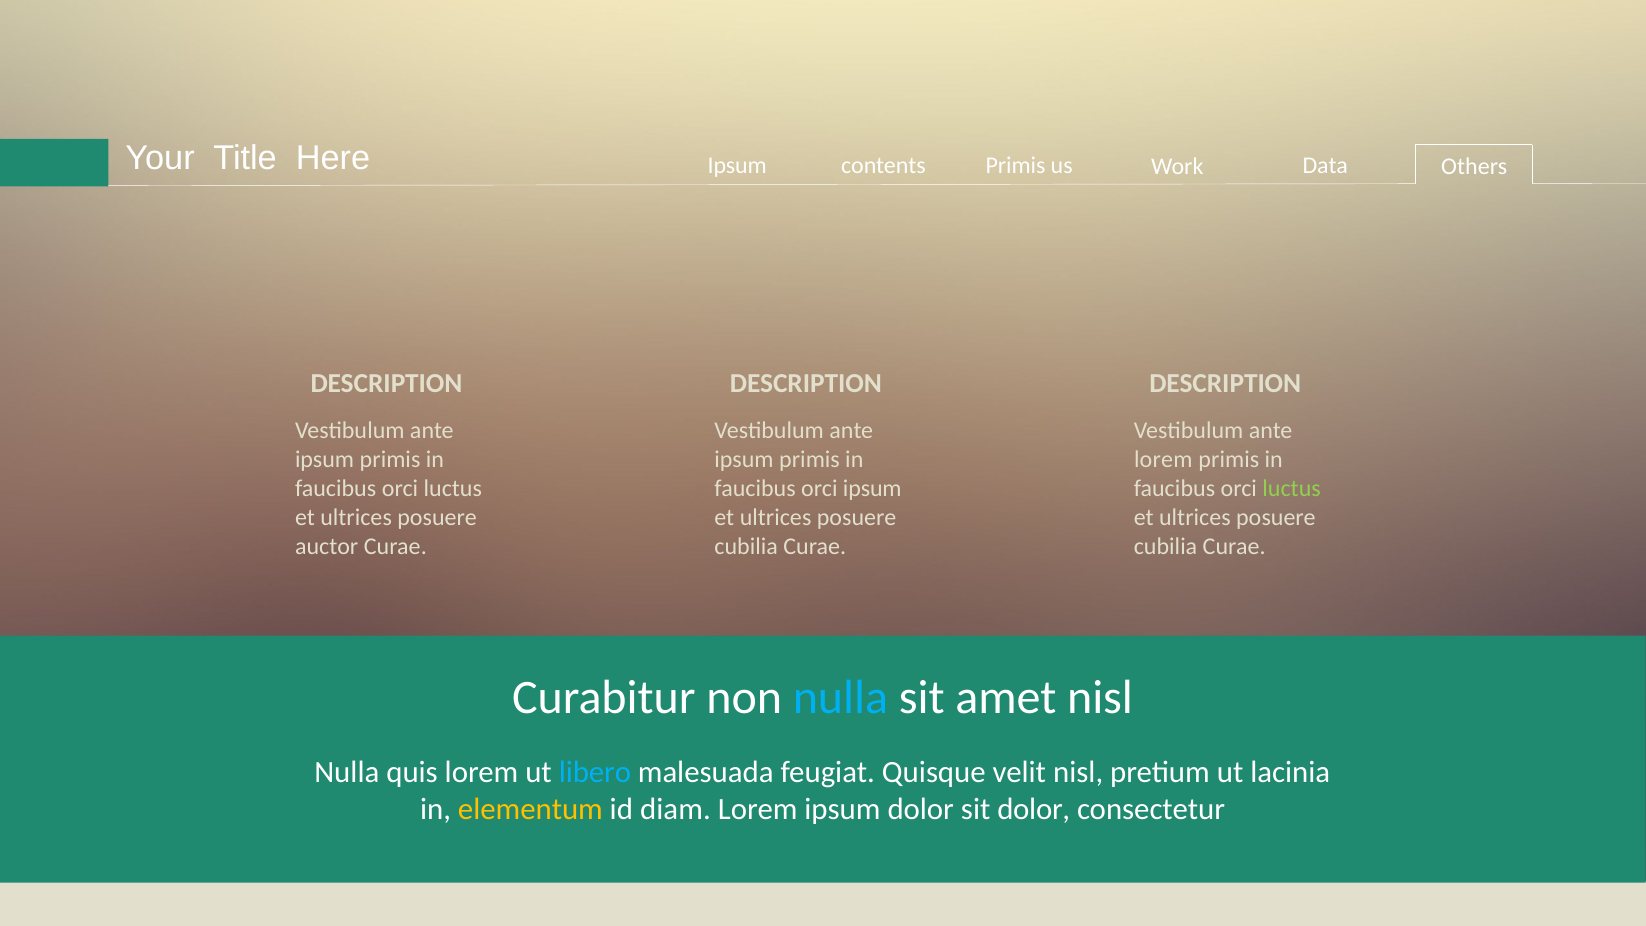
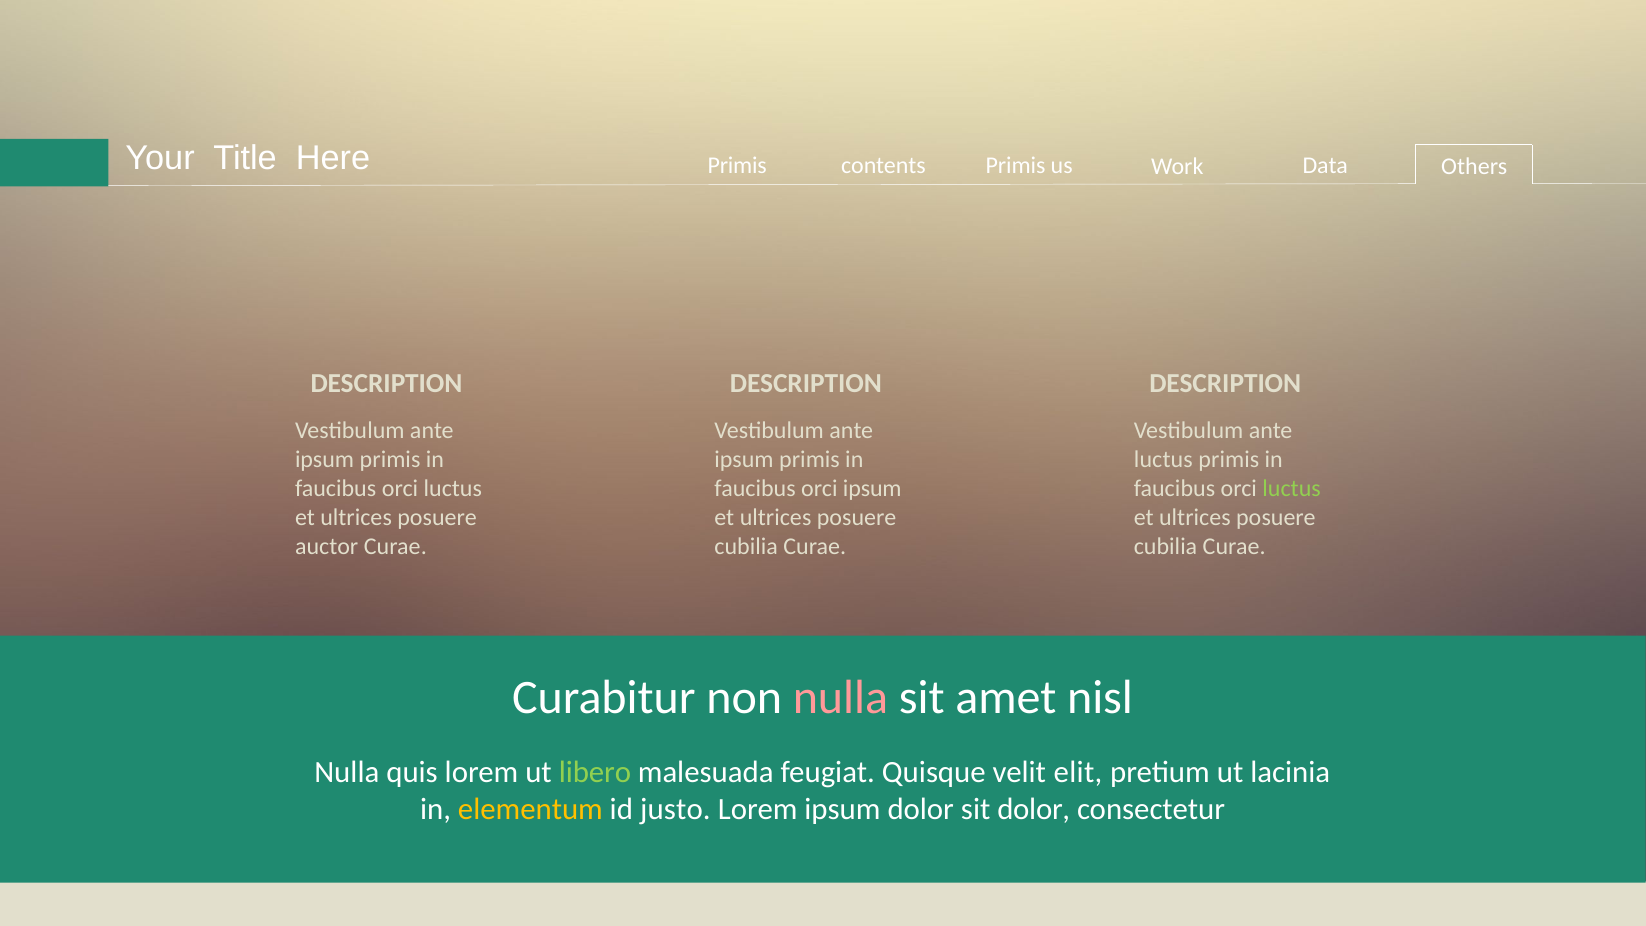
Ipsum at (737, 166): Ipsum -> Primis
lorem at (1163, 460): lorem -> luctus
nulla at (840, 697) colour: light blue -> pink
libero colour: light blue -> light green
velit nisl: nisl -> elit
diam: diam -> justo
